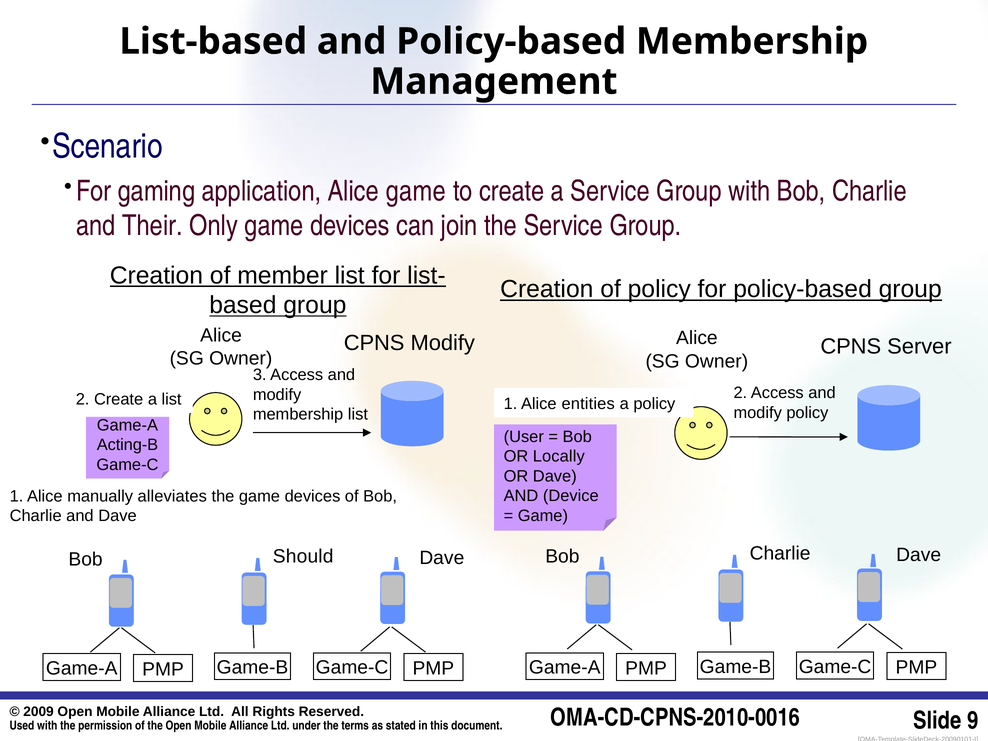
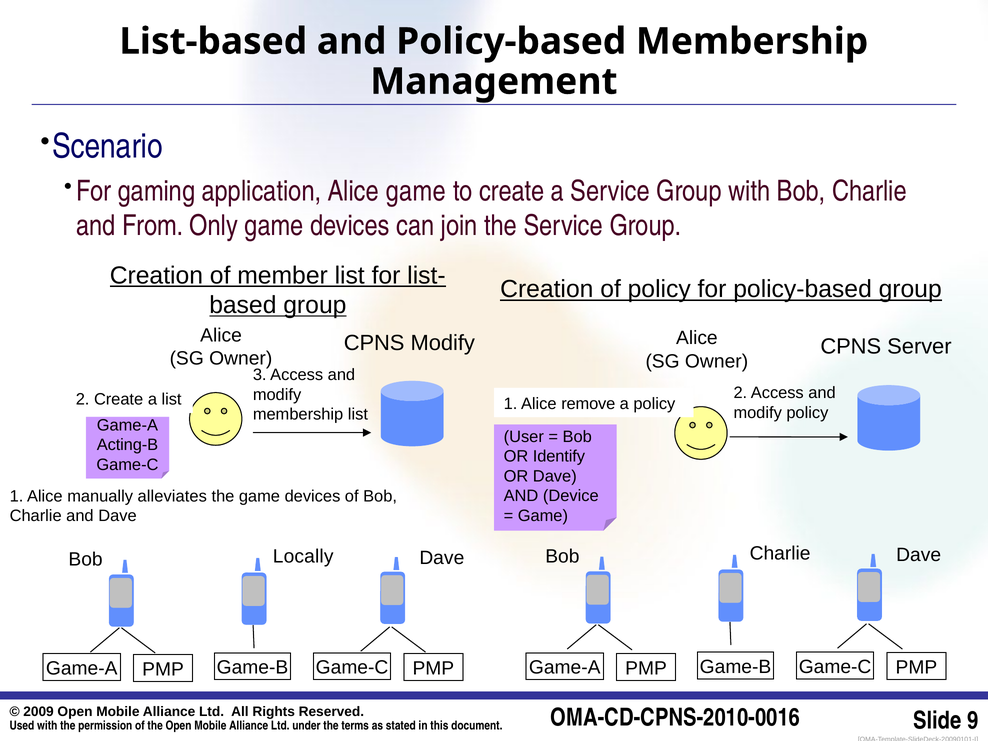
Their: Their -> From
entities: entities -> remove
Locally: Locally -> Identify
Should: Should -> Locally
